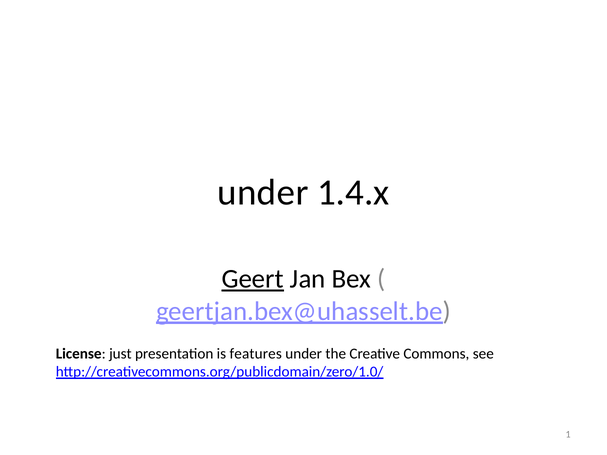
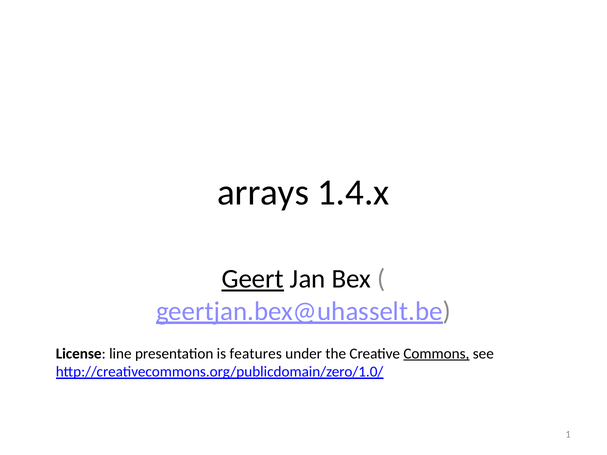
under at (263, 193): under -> arrays
just: just -> line
Commons underline: none -> present
